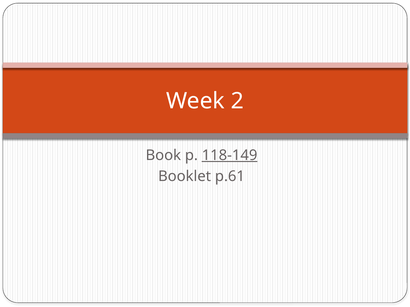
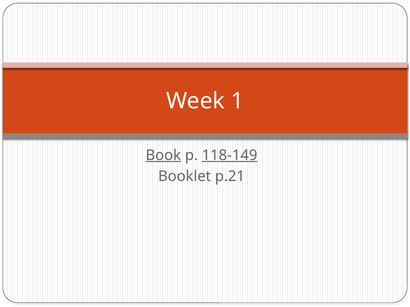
2: 2 -> 1
Book underline: none -> present
p.61: p.61 -> p.21
